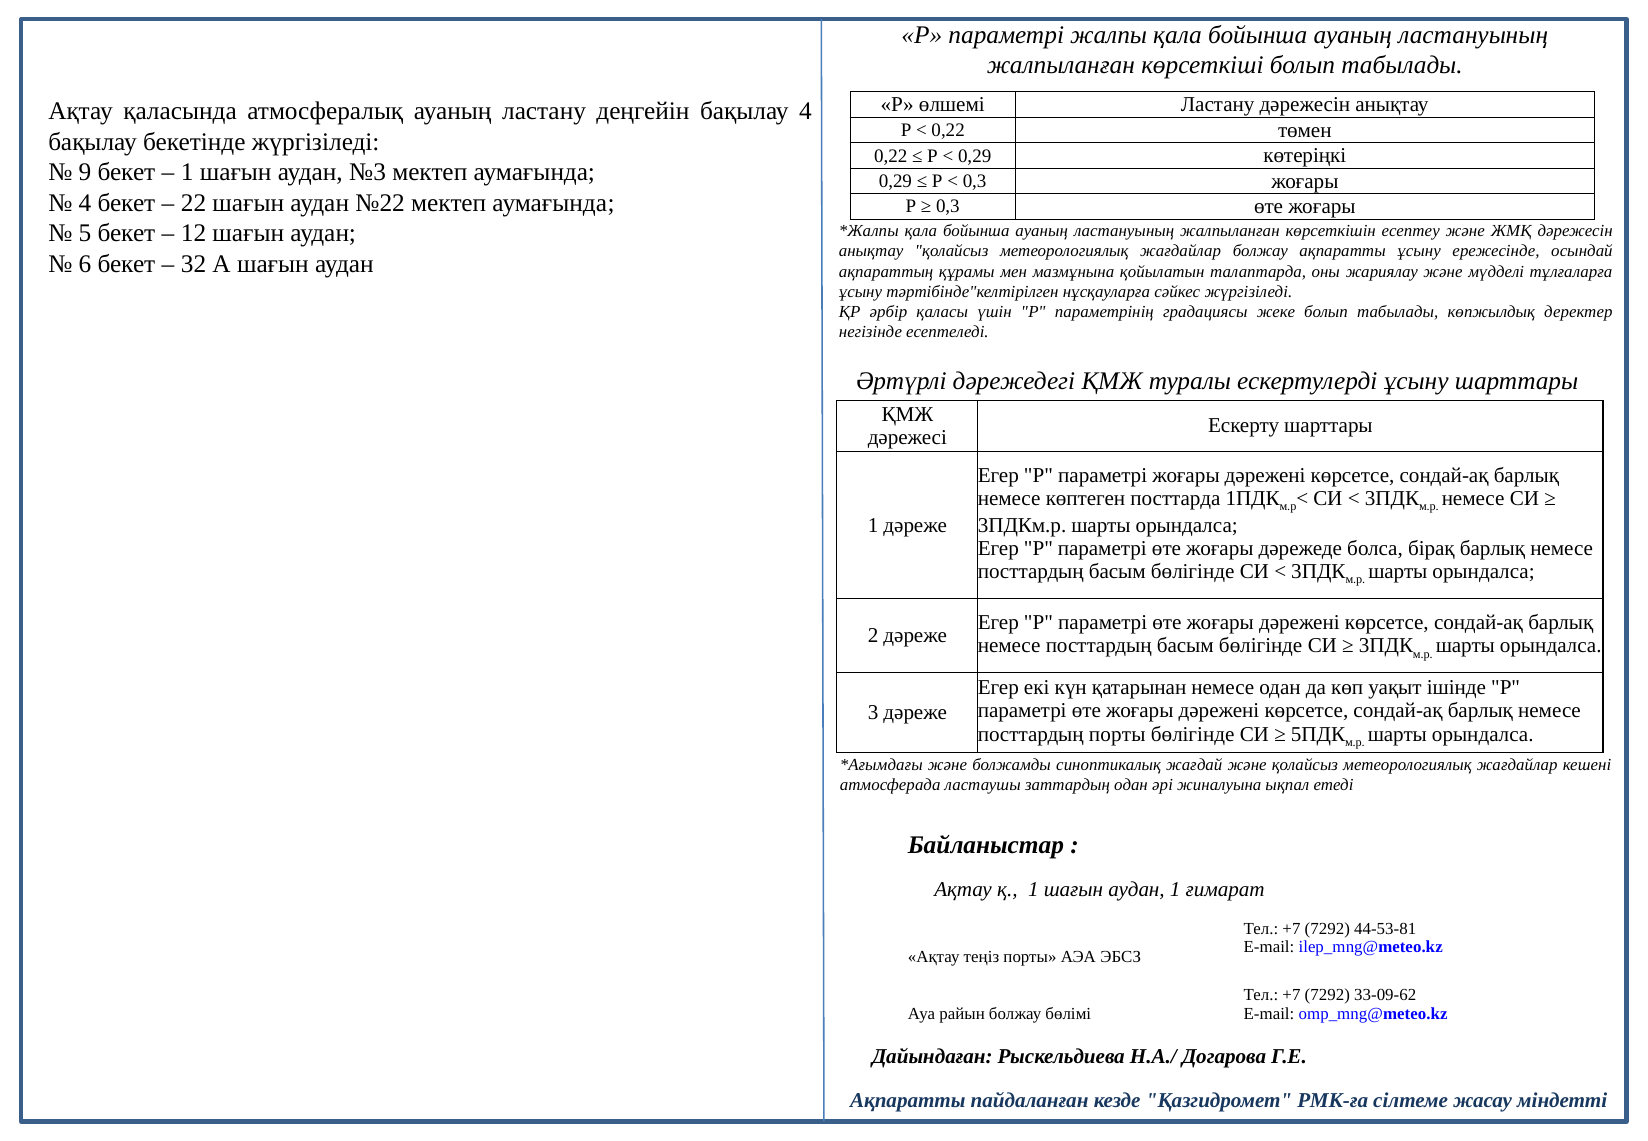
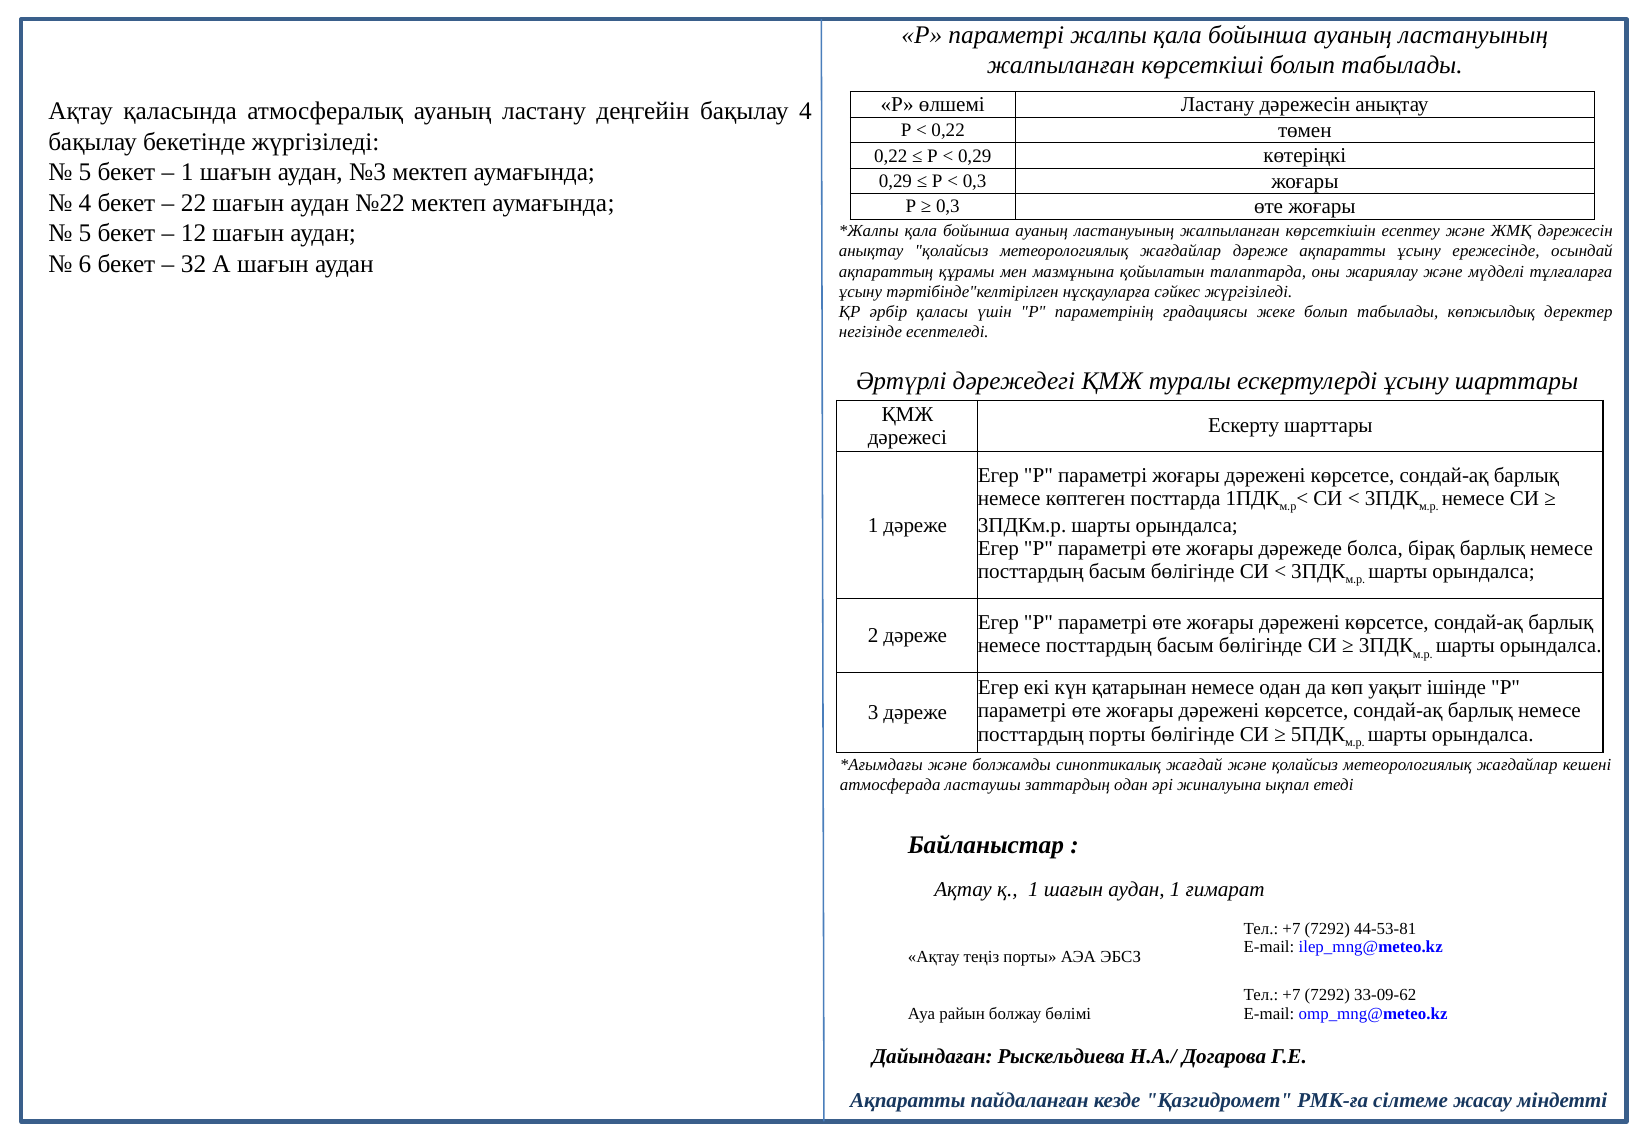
9 at (85, 172): 9 -> 5
жағдайлар болжау: болжау -> дәреже
